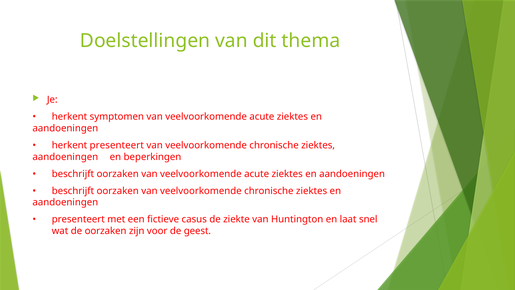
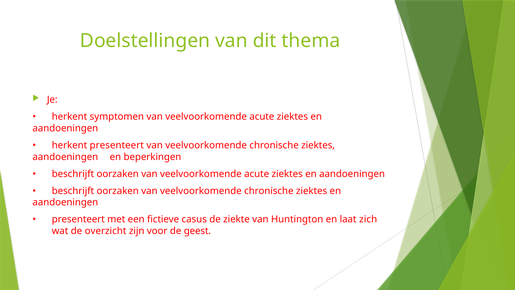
snel: snel -> zich
de oorzaken: oorzaken -> overzicht
